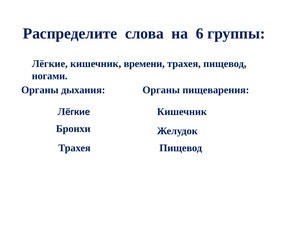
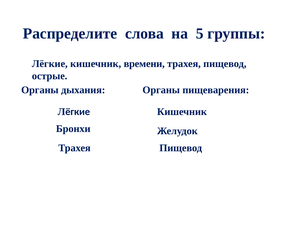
6: 6 -> 5
ногами: ногами -> острые
